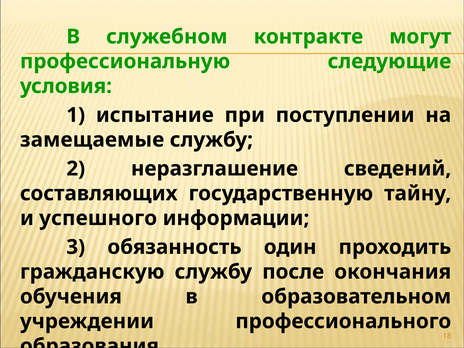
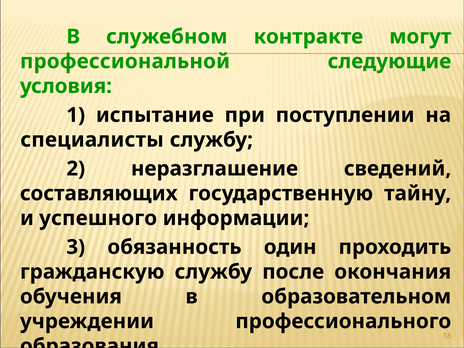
профессиональную: профессиональную -> профессиональной
замещаемые: замещаемые -> специалисты
